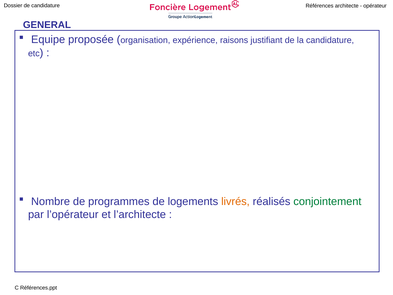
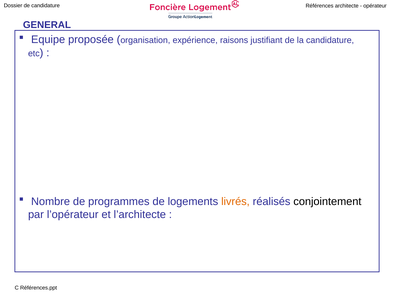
conjointement colour: green -> black
